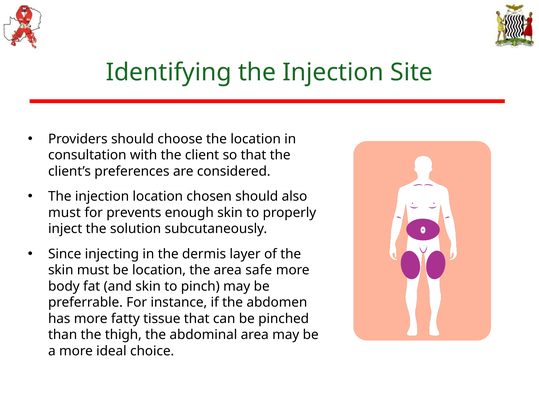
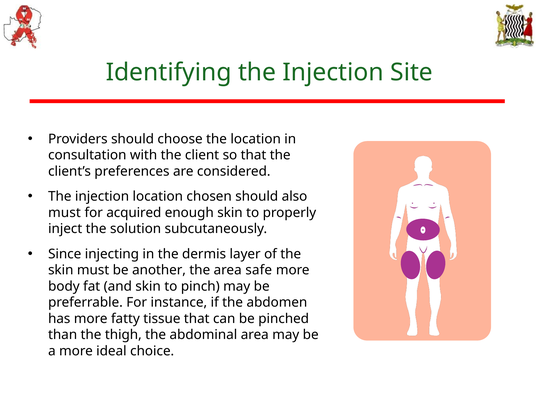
prevents: prevents -> acquired
be location: location -> another
